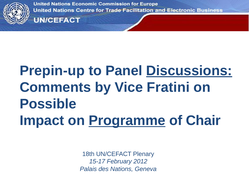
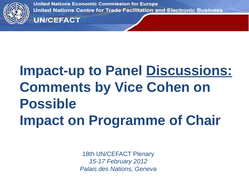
Prepin-up: Prepin-up -> Impact-up
Fratini: Fratini -> Cohen
Programme underline: present -> none
